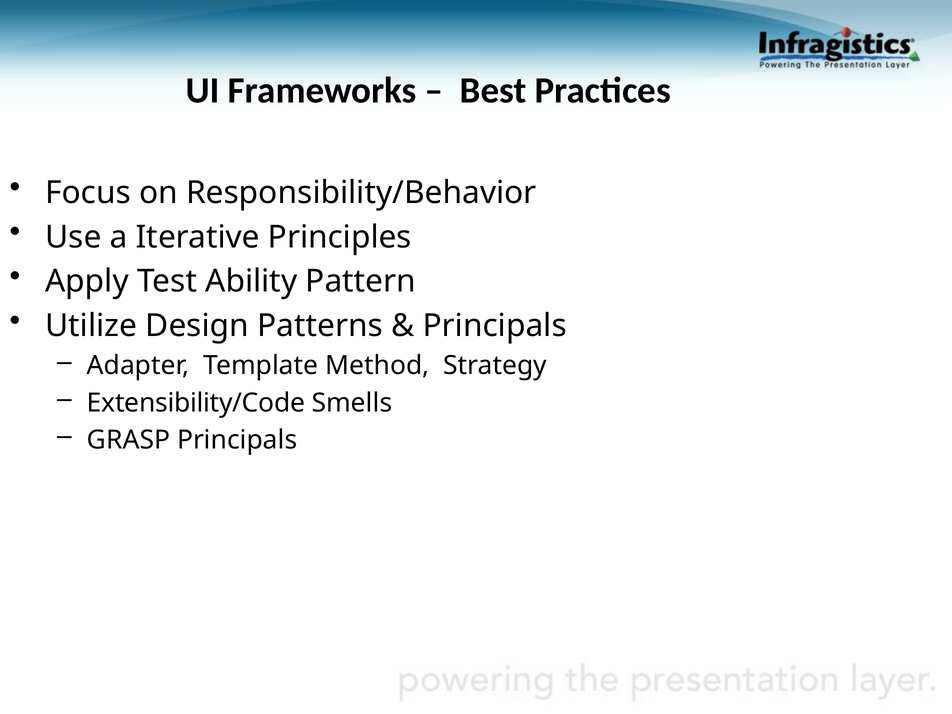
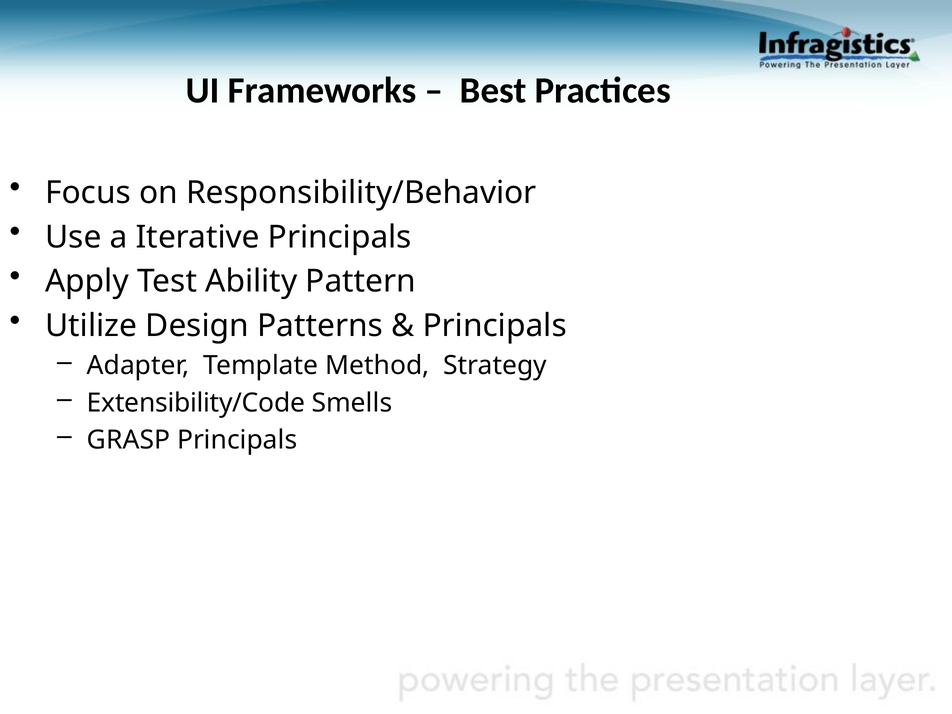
Iterative Principles: Principles -> Principals
